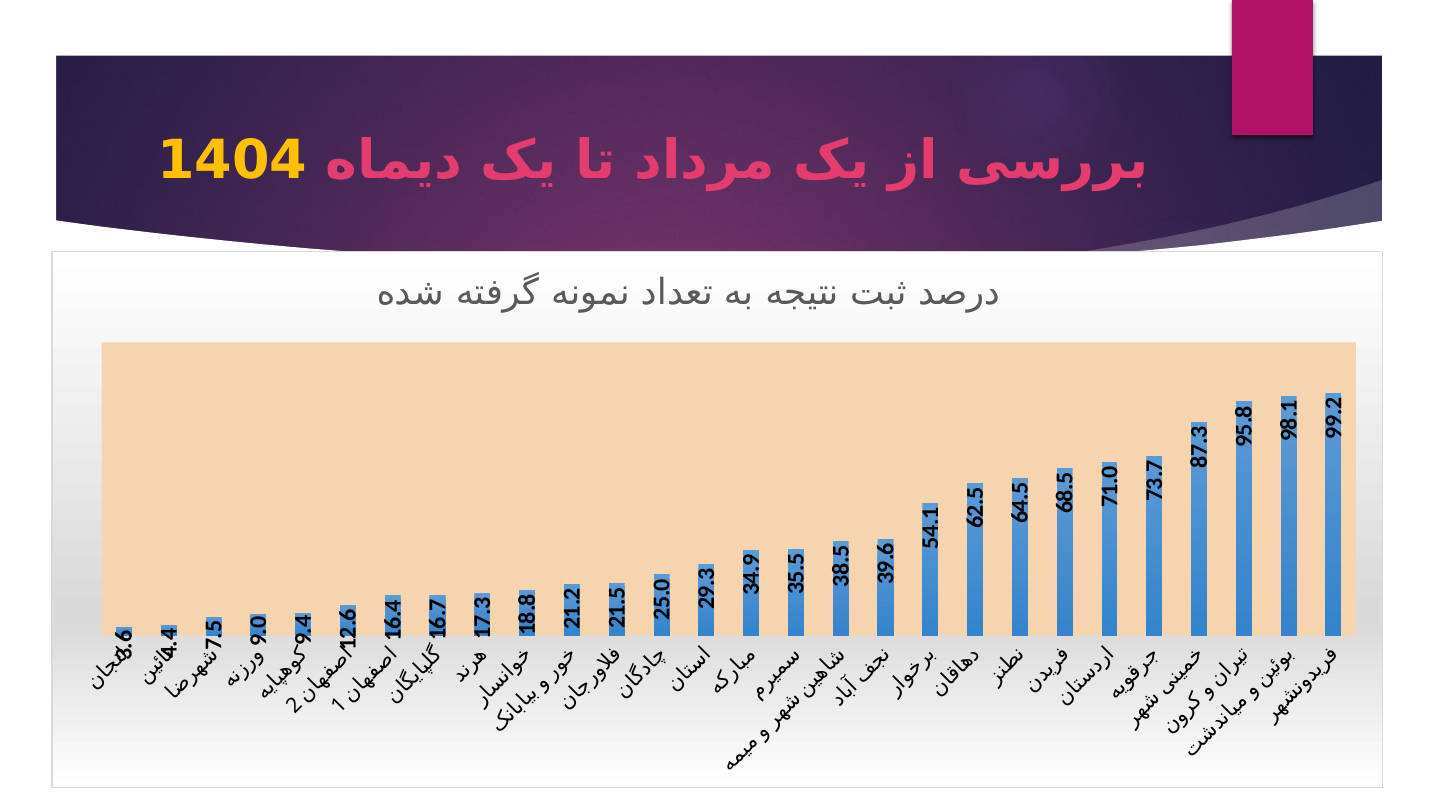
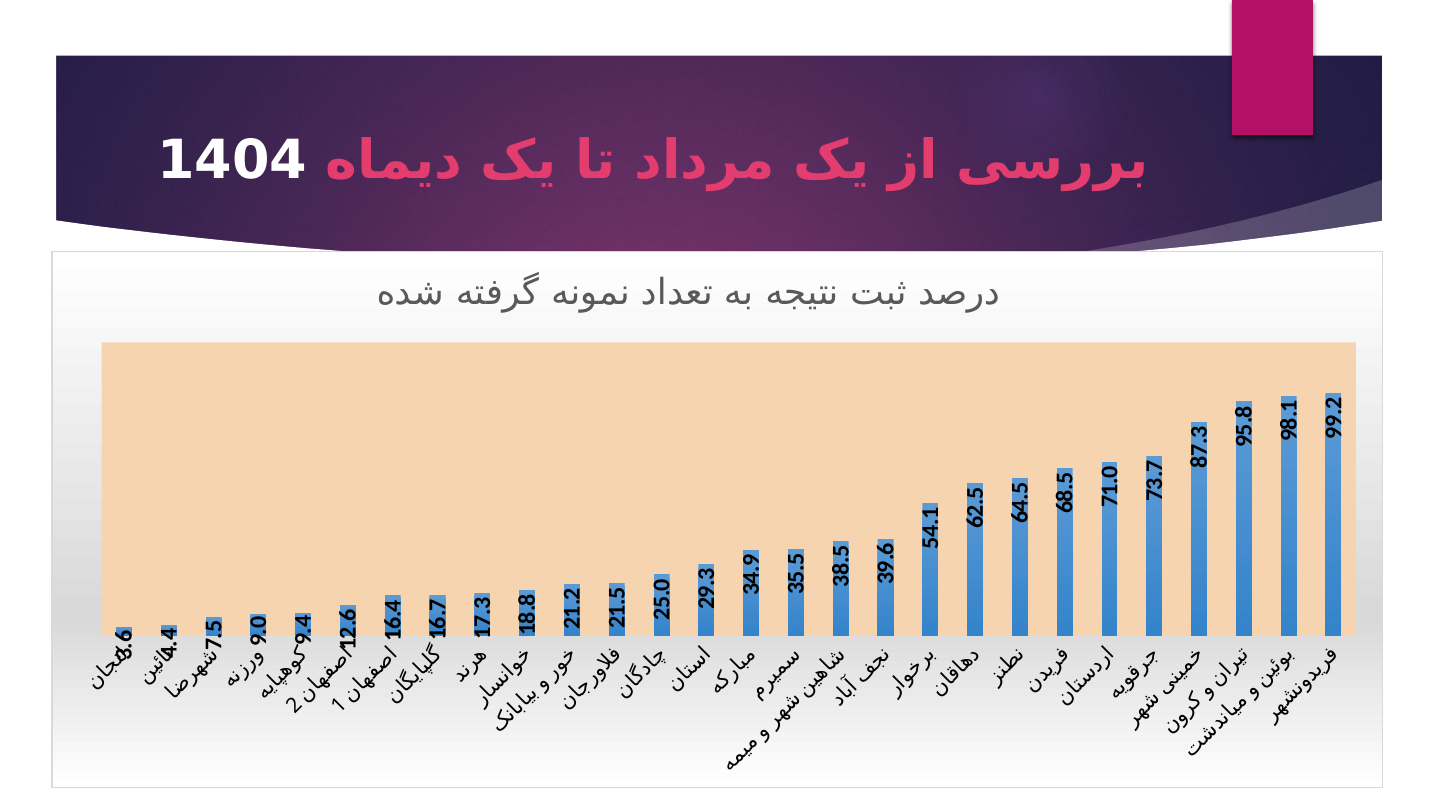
1404 colour: yellow -> white
